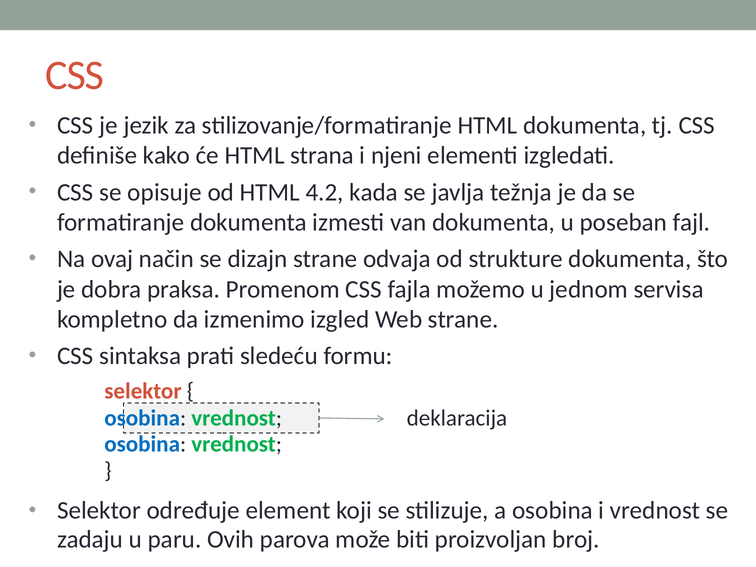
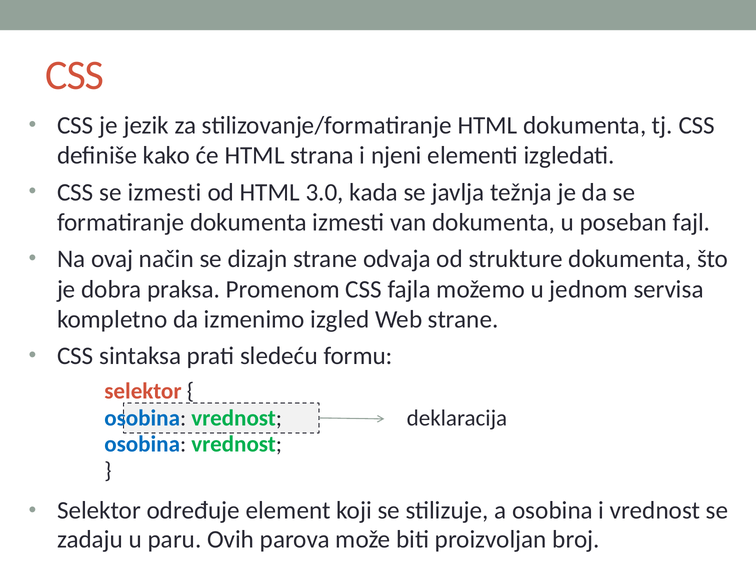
se opisuje: opisuje -> izmesti
4.2: 4.2 -> 3.0
